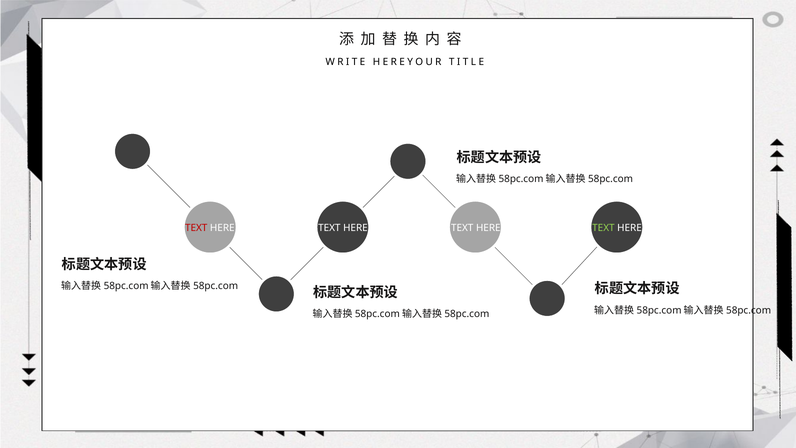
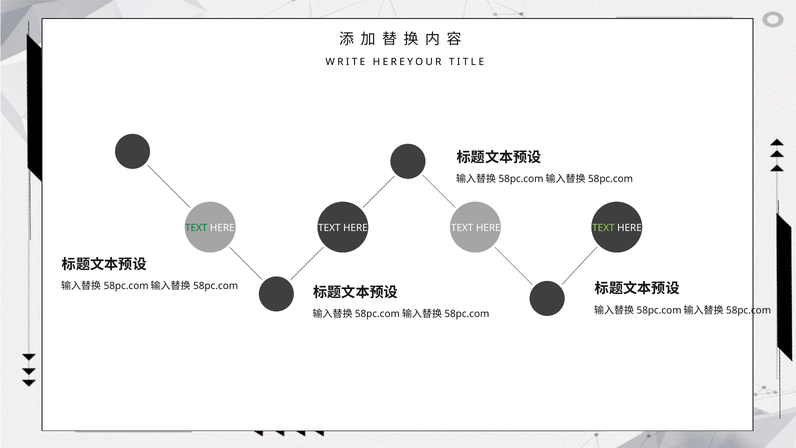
TEXT at (196, 228) colour: red -> green
